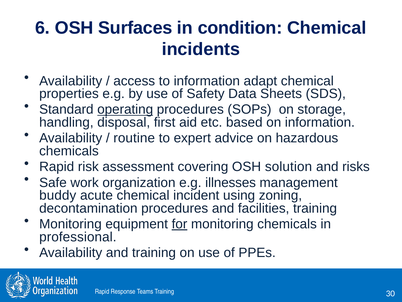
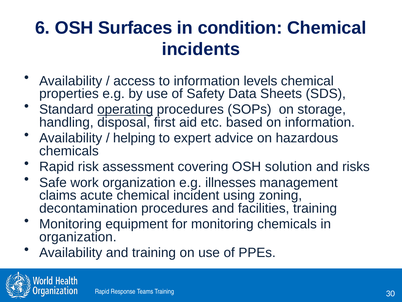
adapt: adapt -> levels
routine: routine -> helping
buddy: buddy -> claims
for underline: present -> none
professional at (78, 237): professional -> organization
